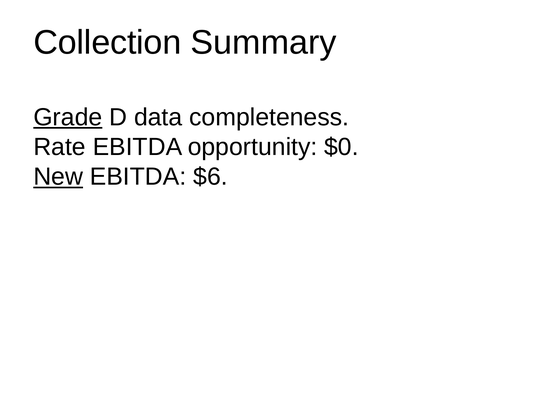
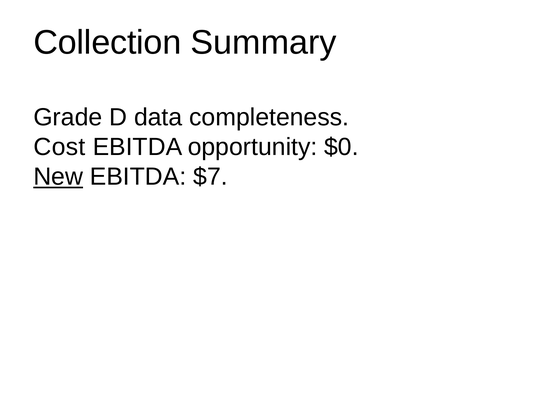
Grade underline: present -> none
Rate: Rate -> Cost
$6: $6 -> $7
